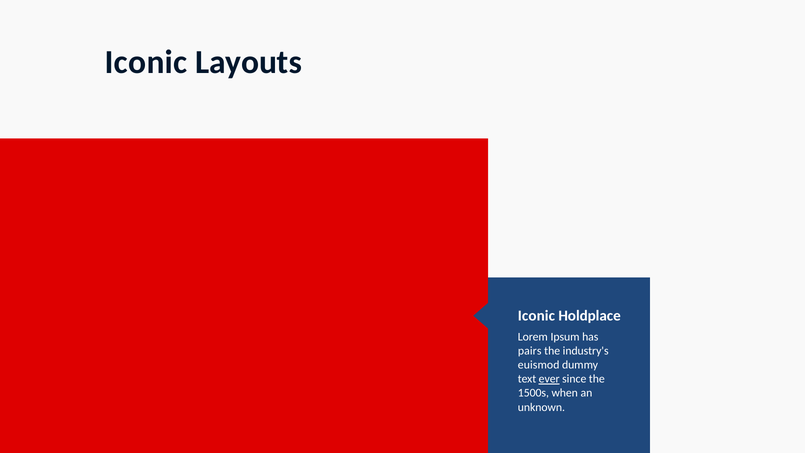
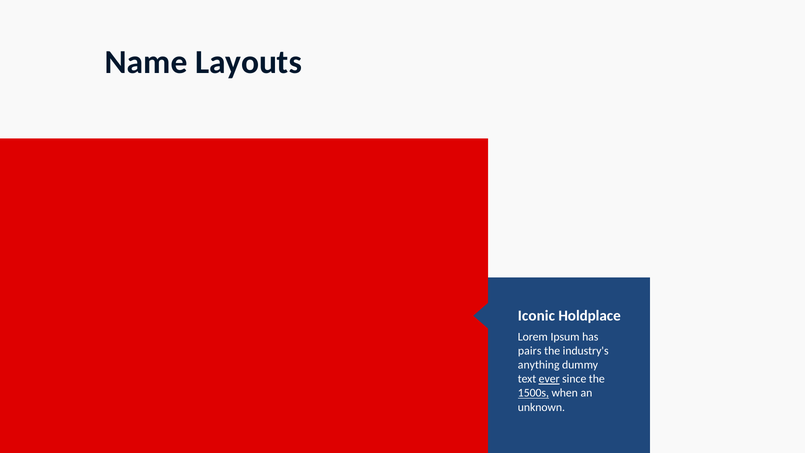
Iconic at (146, 62): Iconic -> Name
euismod: euismod -> anything
1500s underline: none -> present
